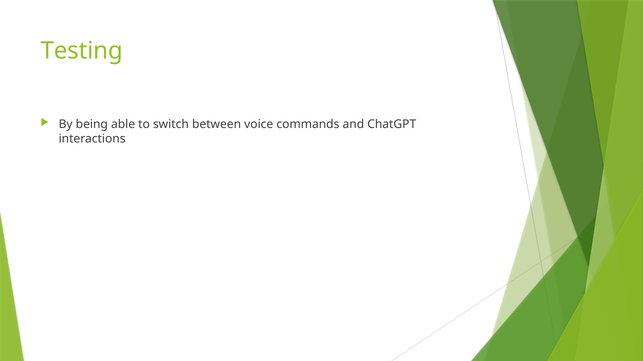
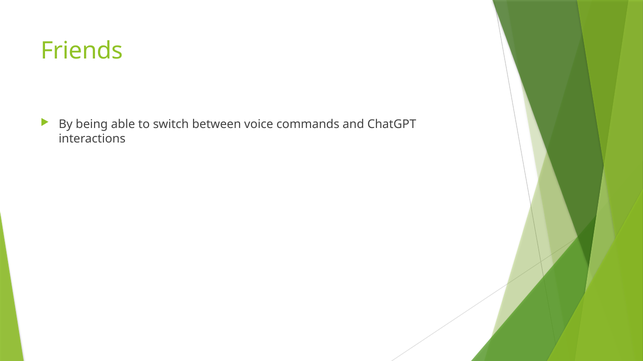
Testing: Testing -> Friends
